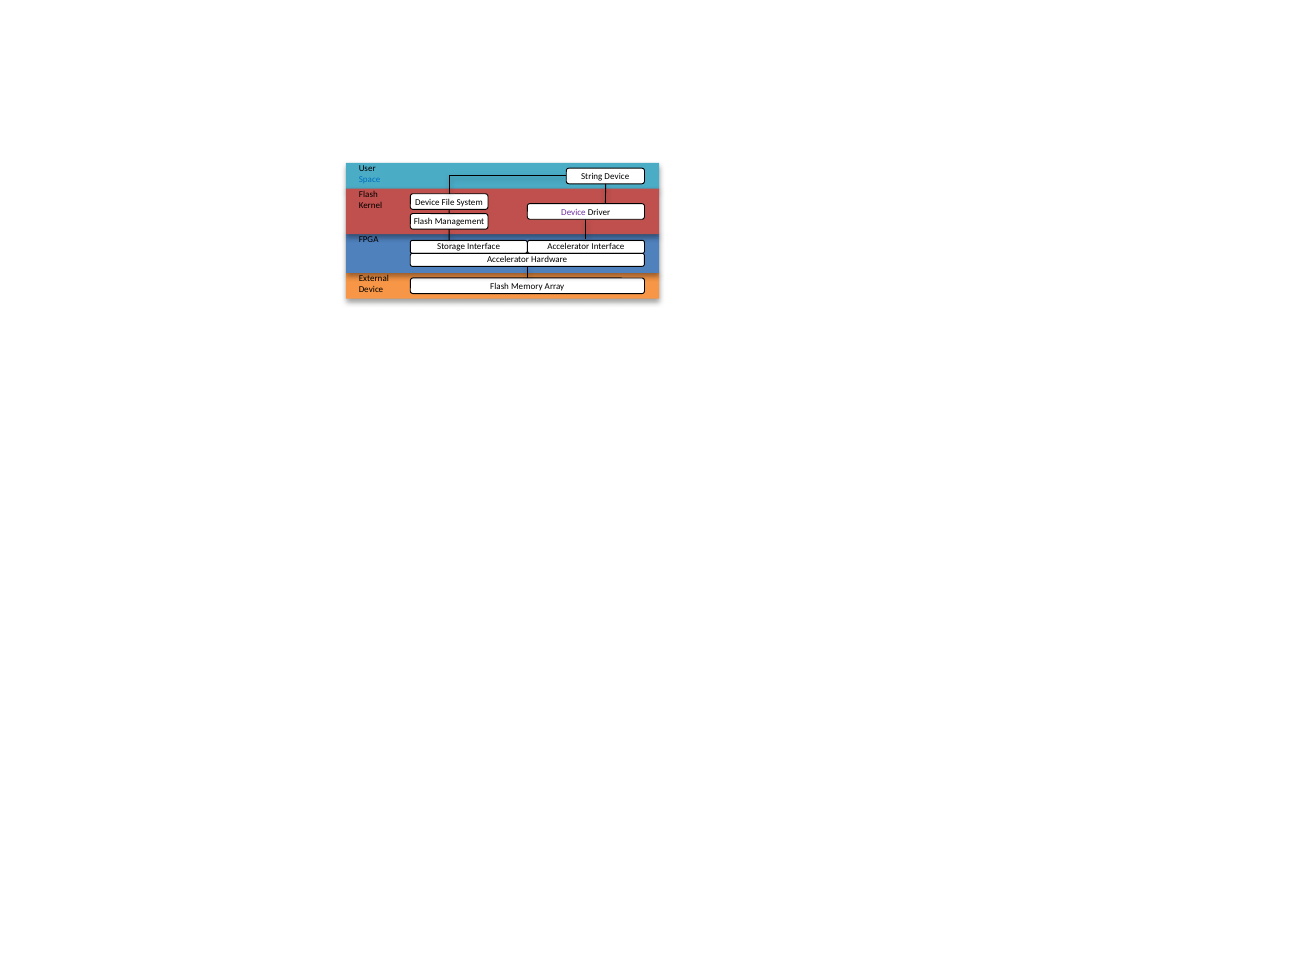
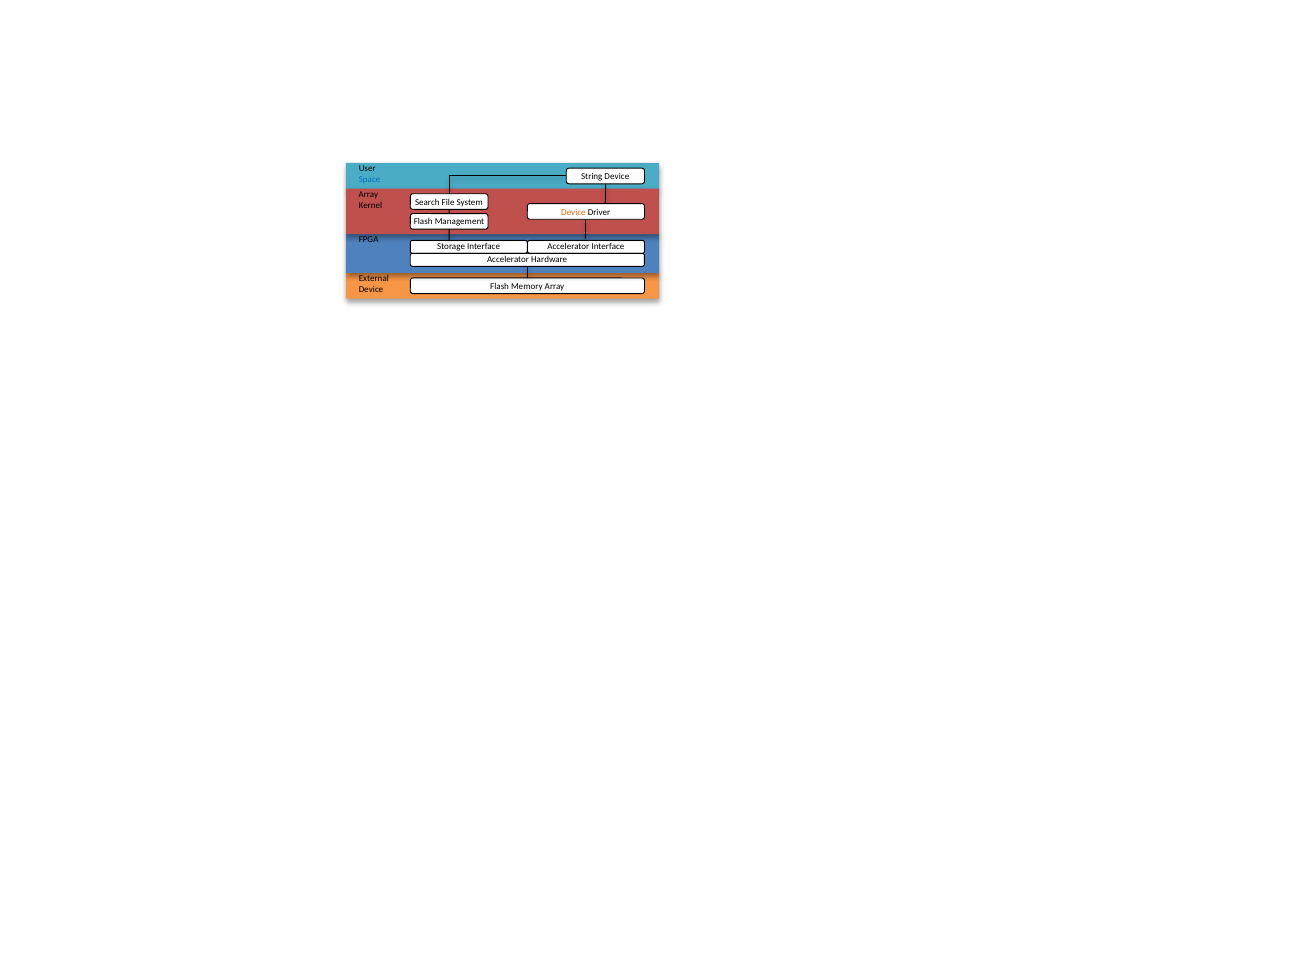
Flash at (368, 195): Flash -> Array
Device at (427, 202): Device -> Search
Device at (573, 212) colour: purple -> orange
